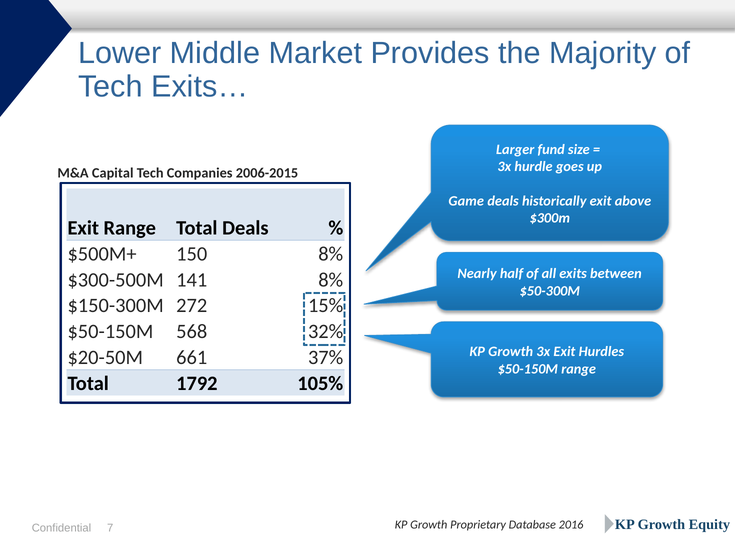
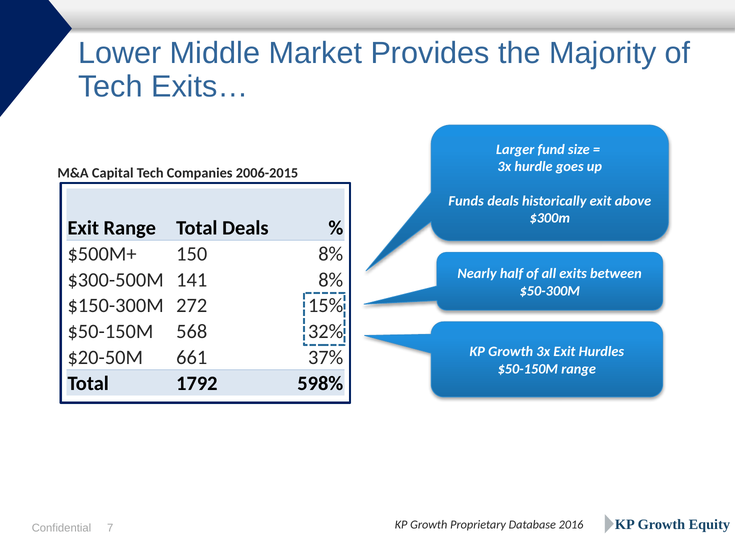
Game: Game -> Funds
105%: 105% -> 598%
